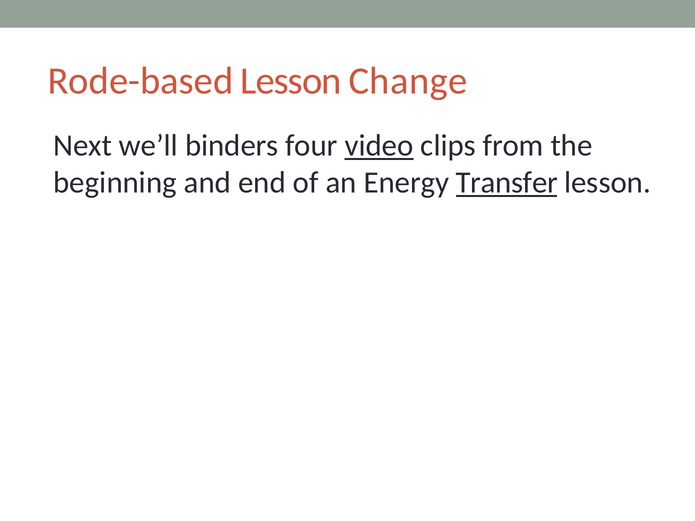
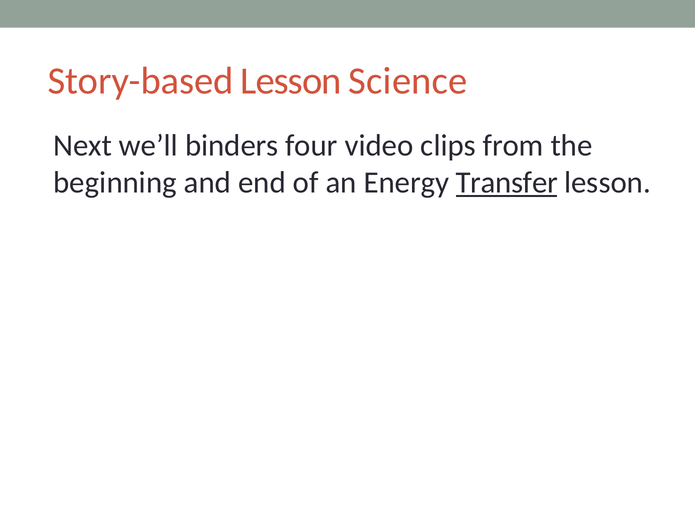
Rode-based: Rode-based -> Story-based
Change: Change -> Science
video underline: present -> none
